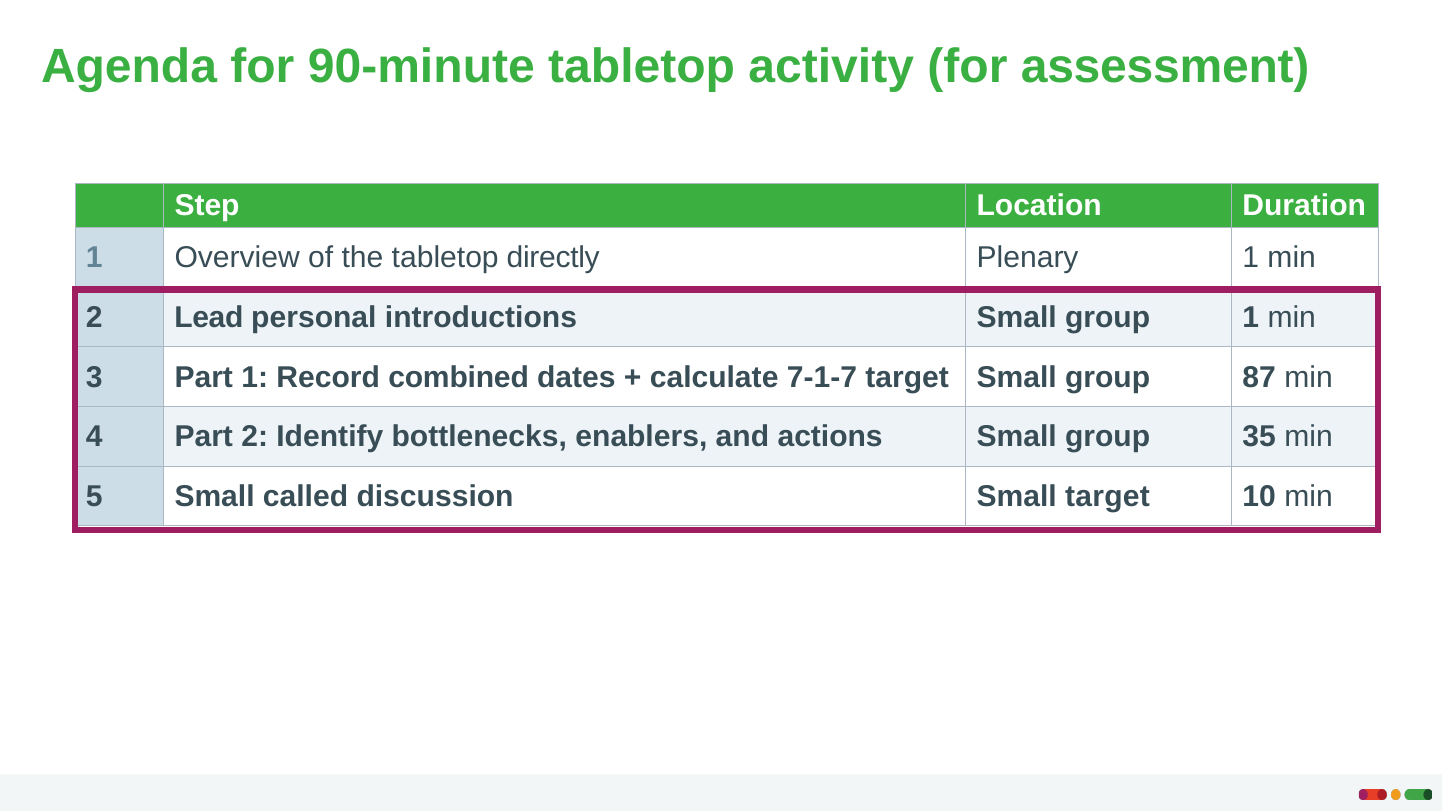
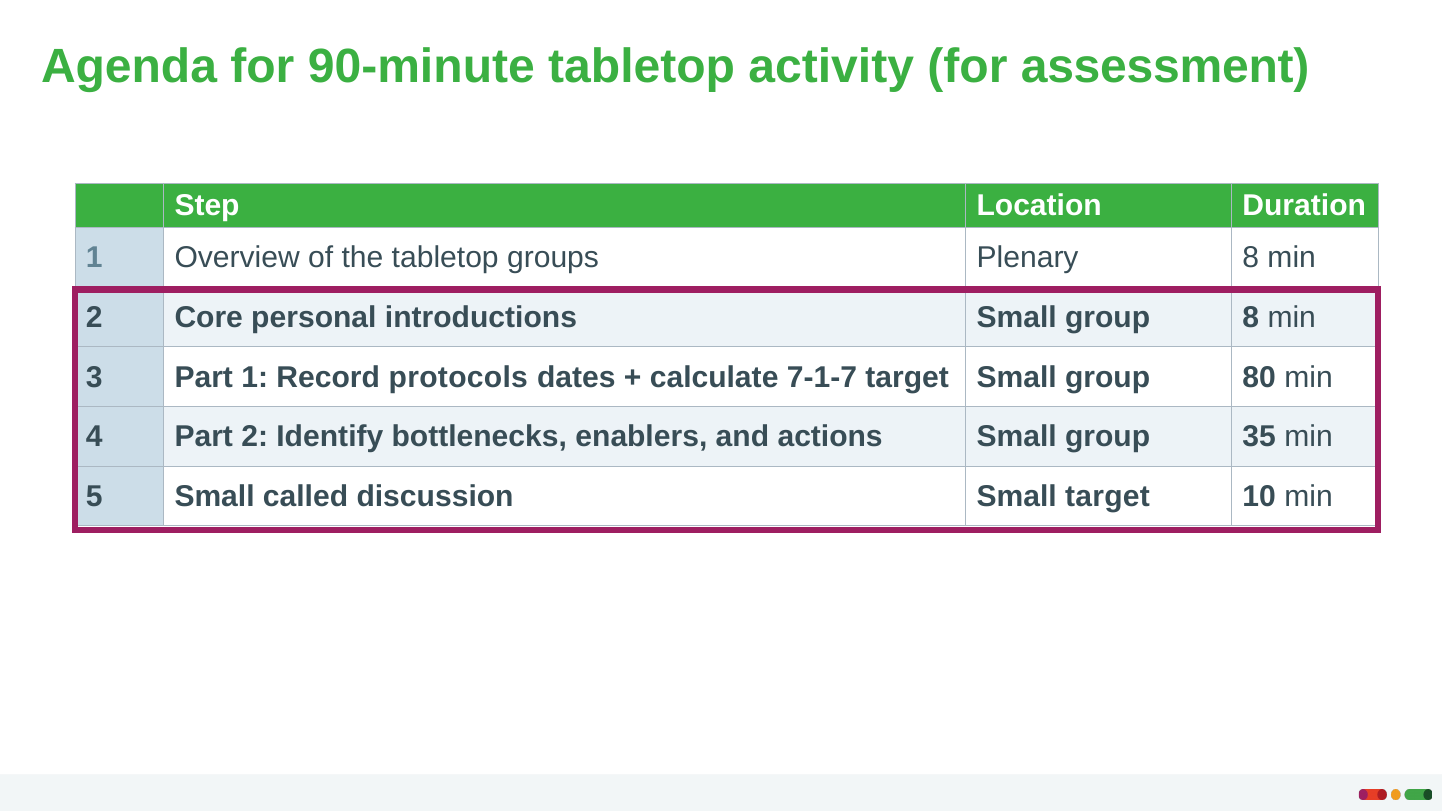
directly: directly -> groups
Plenary 1: 1 -> 8
Lead: Lead -> Core
group 1: 1 -> 8
combined: combined -> protocols
87: 87 -> 80
